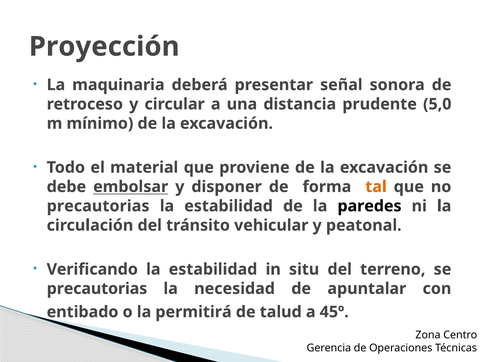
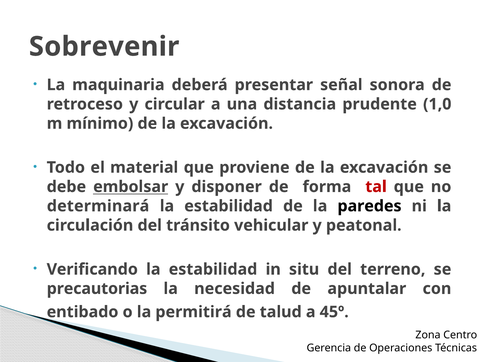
Proyección: Proyección -> Sobrevenir
5,0: 5,0 -> 1,0
tal colour: orange -> red
precautorias at (98, 206): precautorias -> determinará
